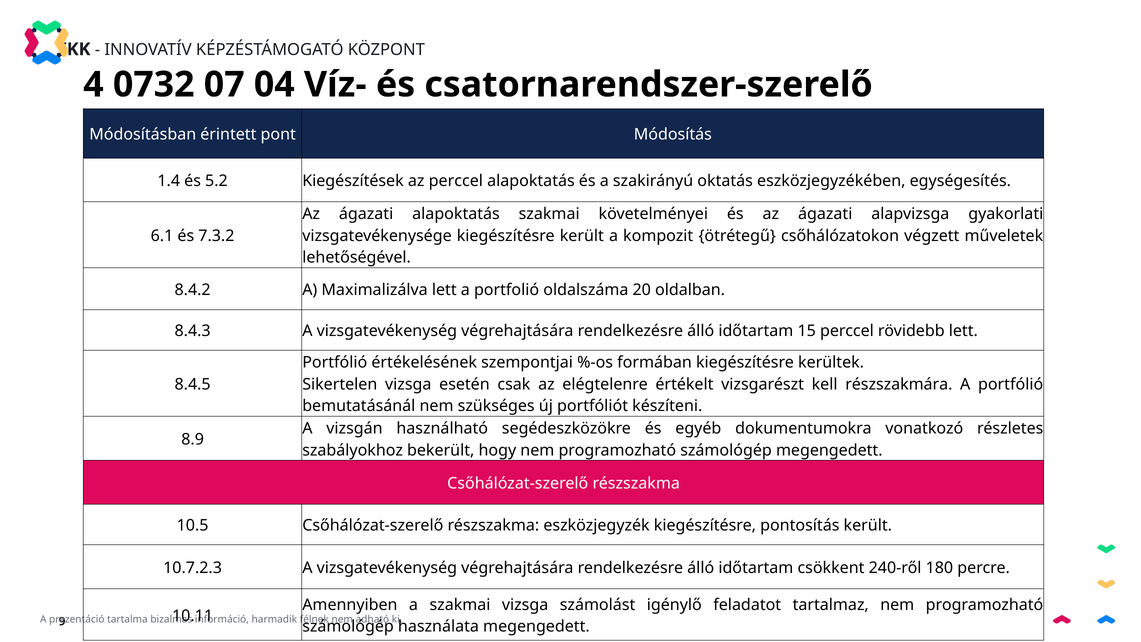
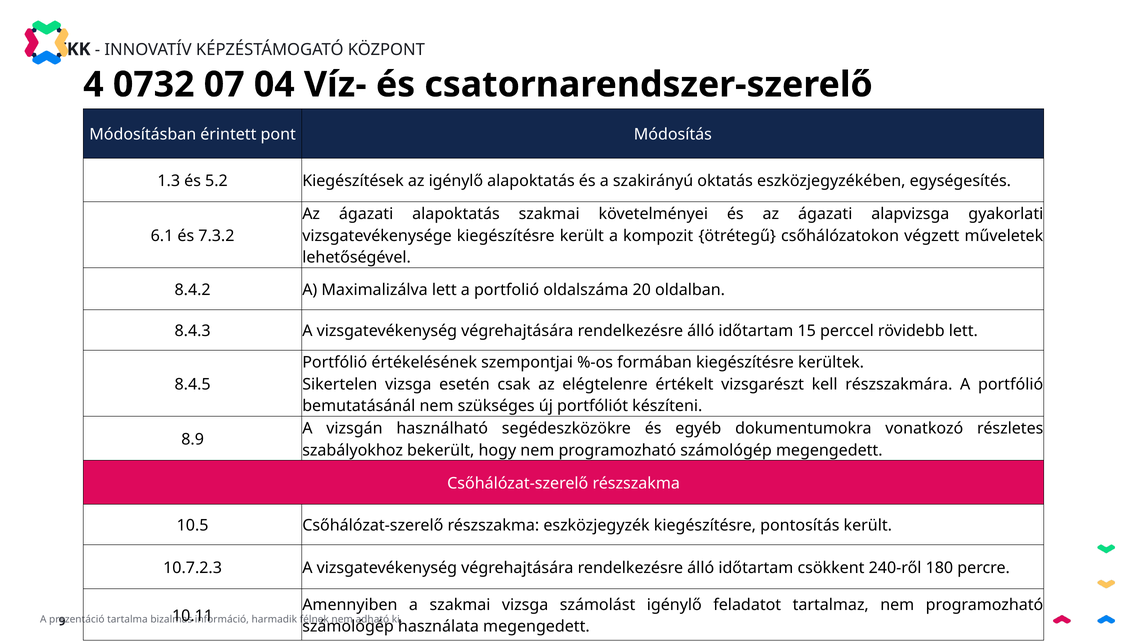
1.4: 1.4 -> 1.3
az perccel: perccel -> igénylő
